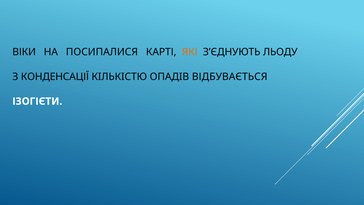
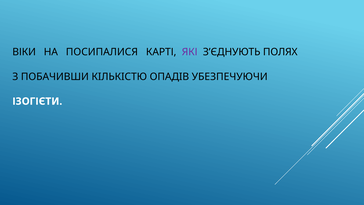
ЯКІ colour: orange -> purple
ЛЬОДУ: ЛЬОДУ -> ПОЛЯХ
КОНДЕНСАЦІЇ: КОНДЕНСАЦІЇ -> ПОБАЧИВШИ
ВІДБУВАЄТЬСЯ: ВІДБУВАЄТЬСЯ -> УБЕЗПЕЧУЮЧИ
